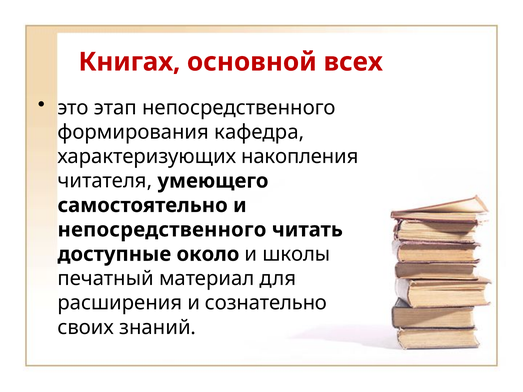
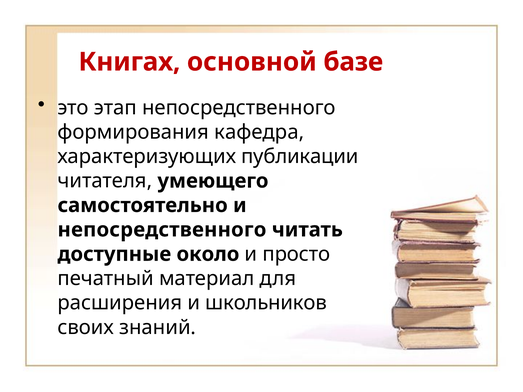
всех: всех -> базе
накопления: накопления -> публикации
школы: школы -> просто
сознательно: сознательно -> школьников
